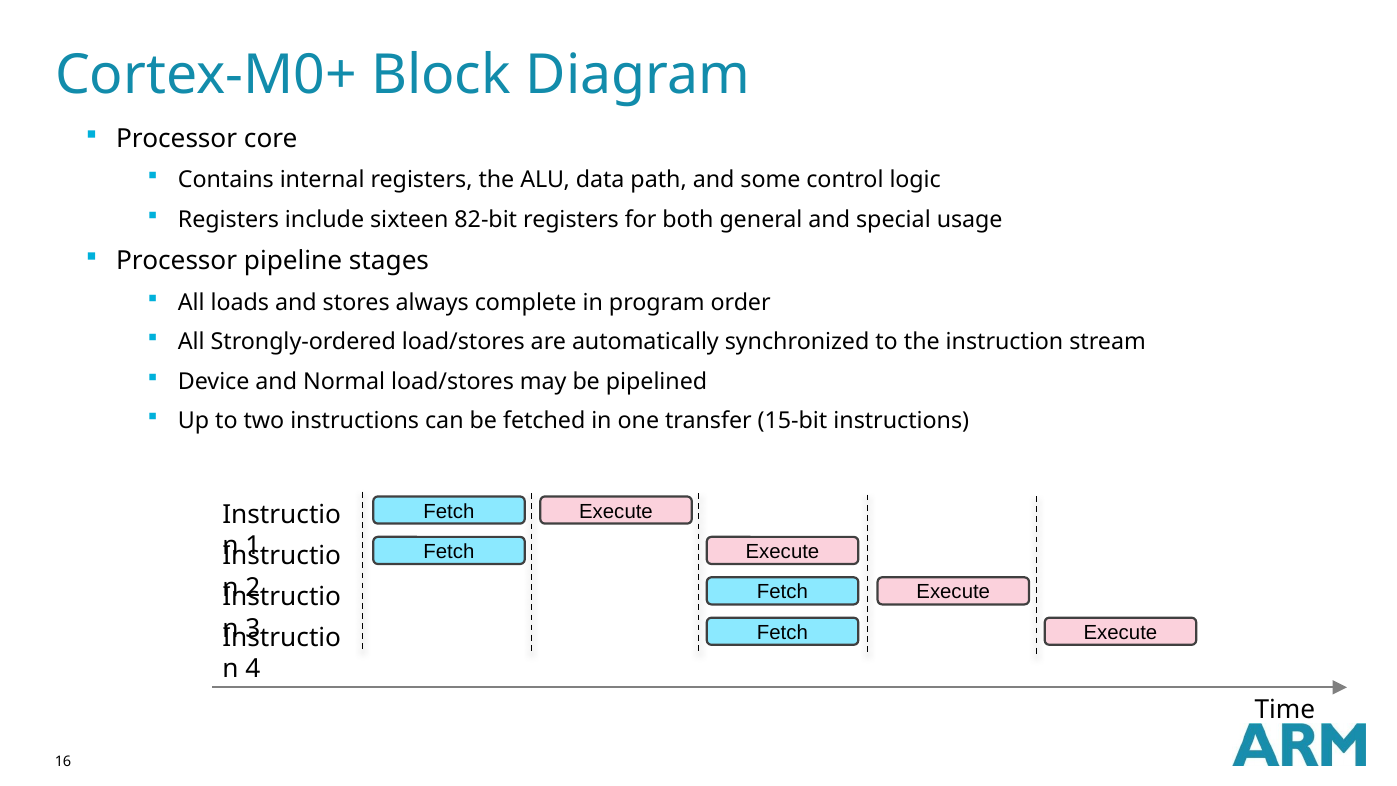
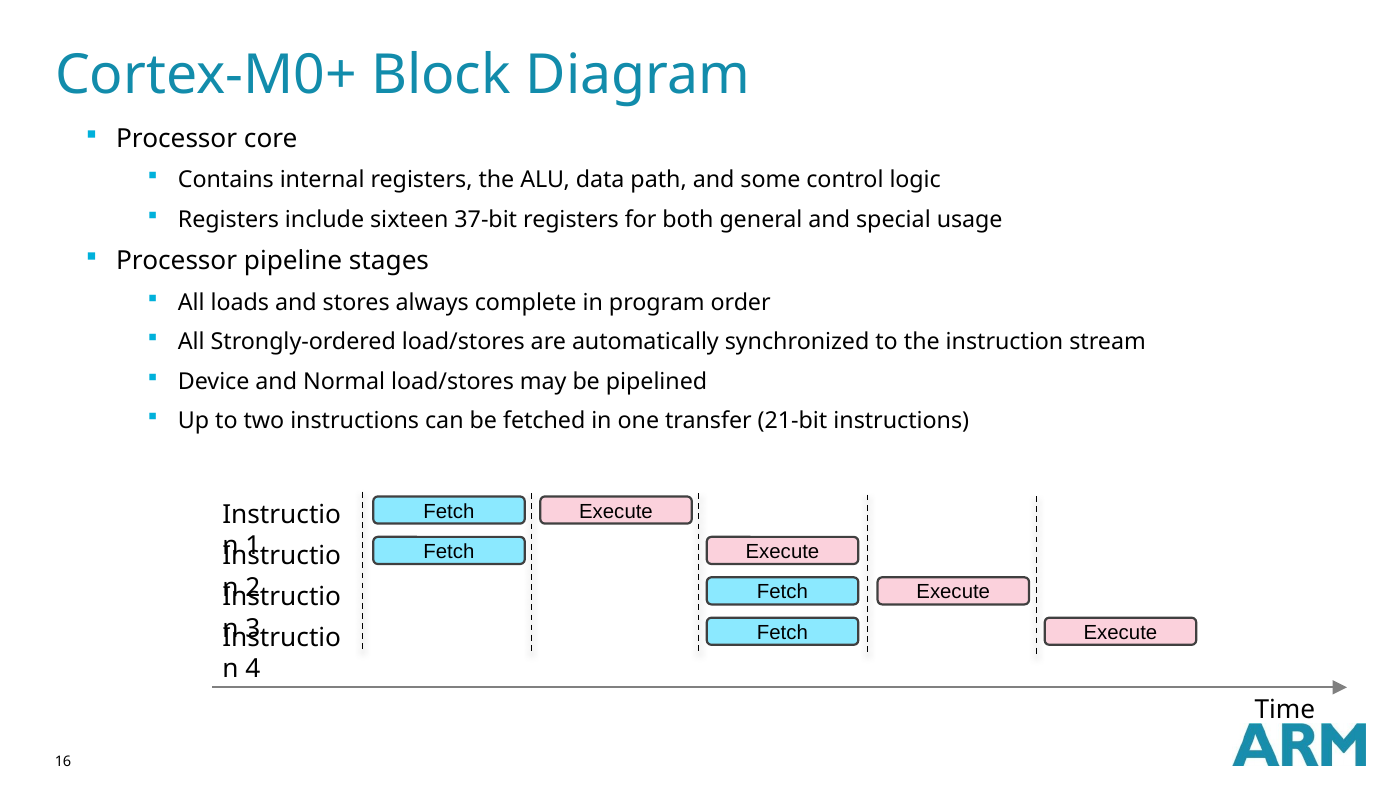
82-bit: 82-bit -> 37-bit
15-bit: 15-bit -> 21-bit
